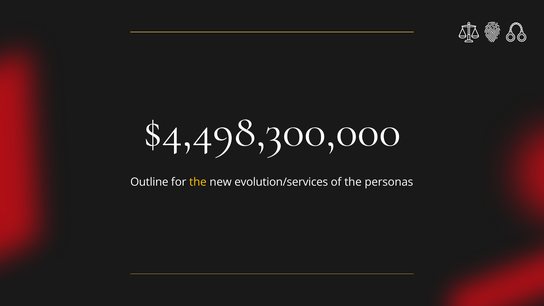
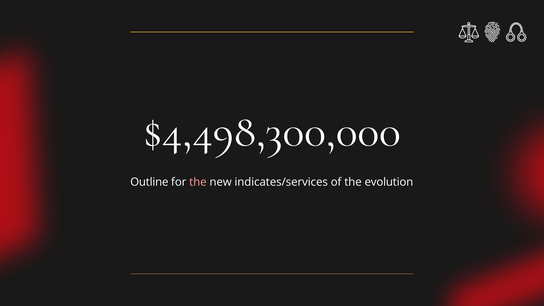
the at (198, 182) colour: yellow -> pink
evolution/services: evolution/services -> indicates/services
personas: personas -> evolution
